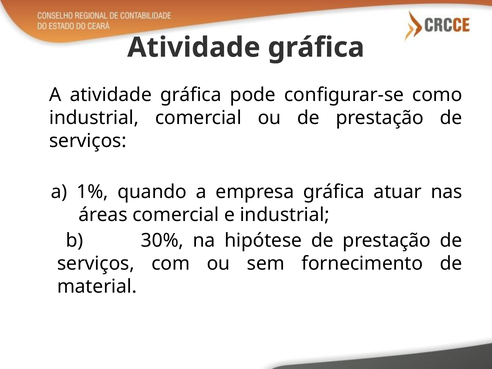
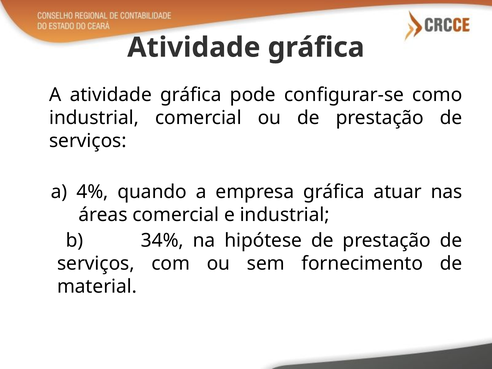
1%: 1% -> 4%
30%: 30% -> 34%
